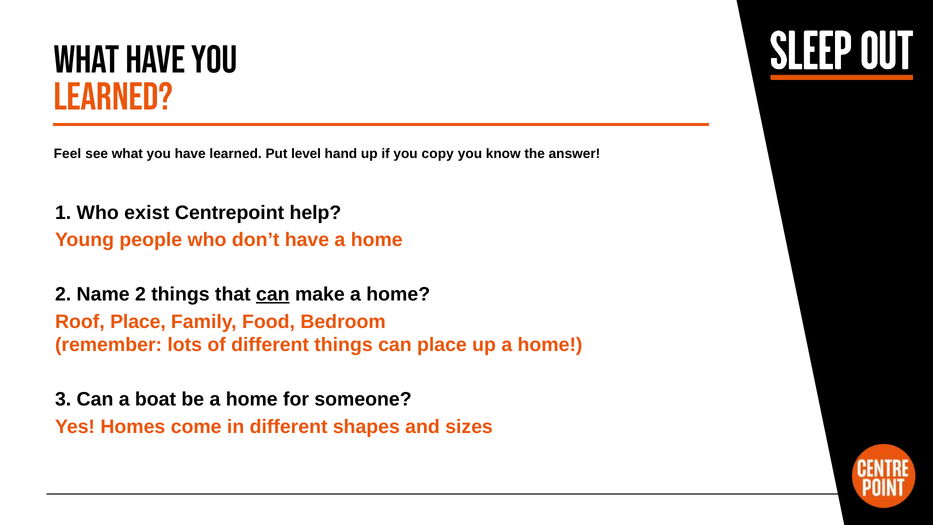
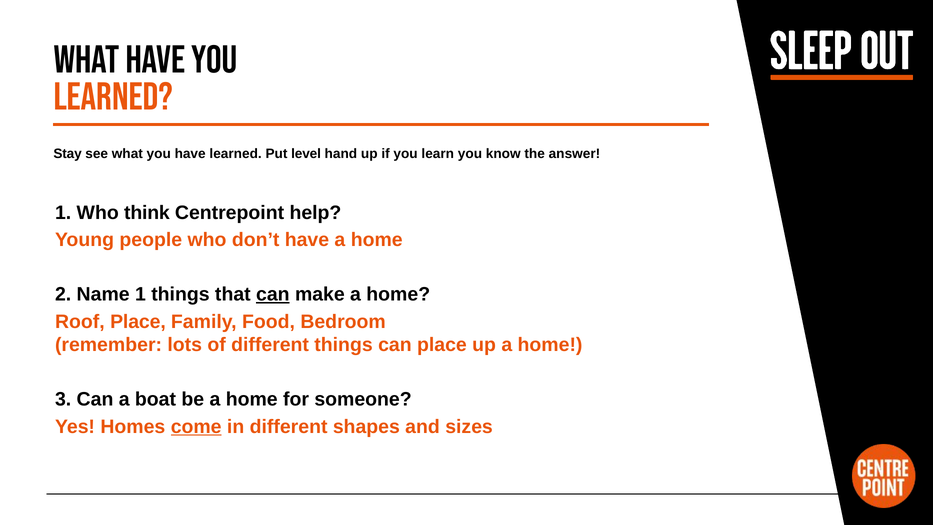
Feel: Feel -> Stay
copy: copy -> learn
exist: exist -> think
Name 2: 2 -> 1
come underline: none -> present
